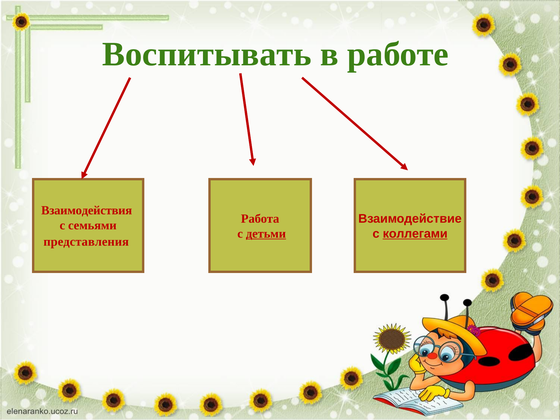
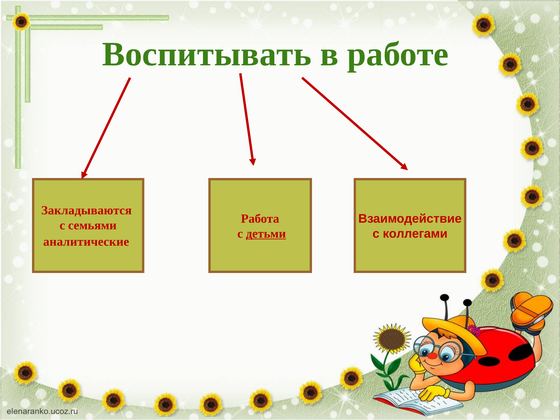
Взаимодействия: Взаимодействия -> Закладываются
коллегами underline: present -> none
представления: представления -> аналитические
